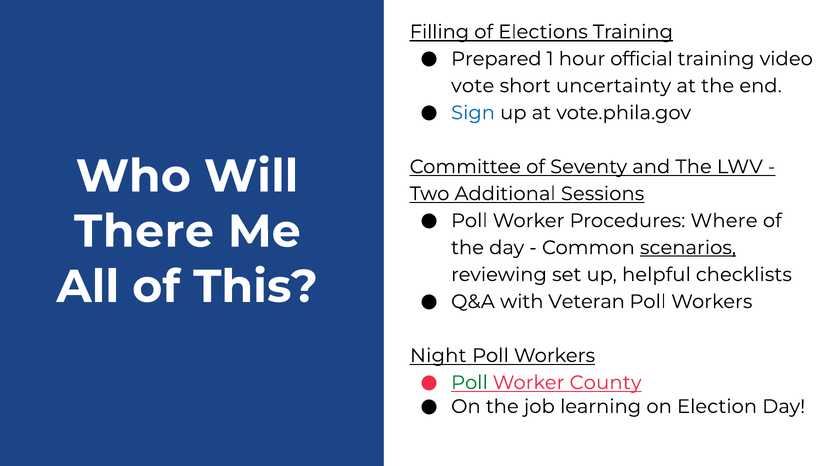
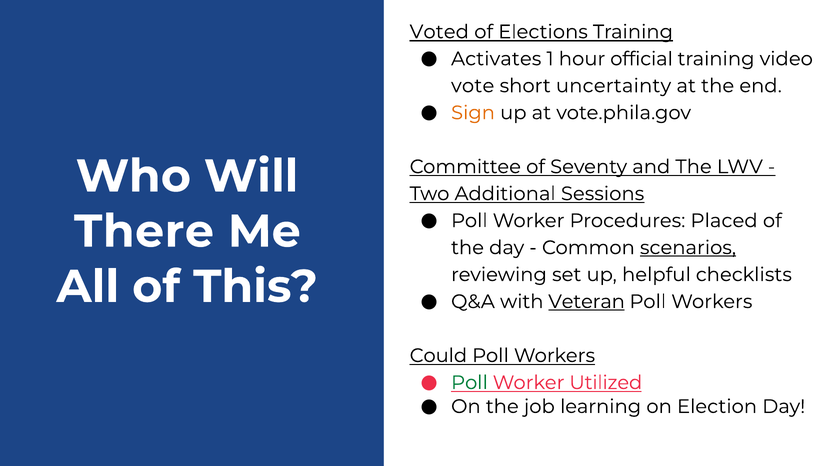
Filling: Filling -> Voted
Prepared: Prepared -> Activates
Sign colour: blue -> orange
Where: Where -> Placed
Veteran underline: none -> present
Night: Night -> Could
County: County -> Utilized
